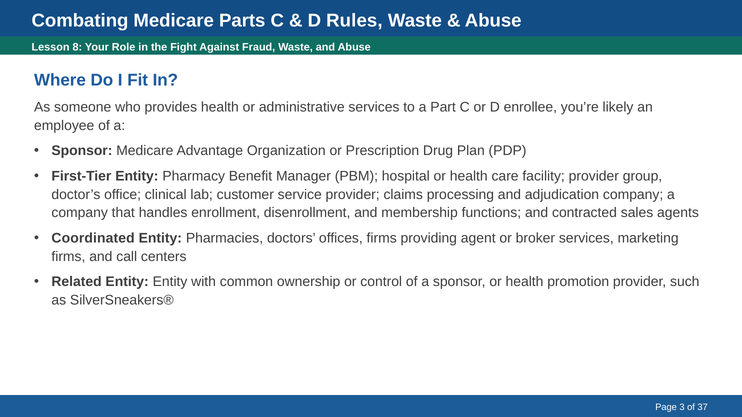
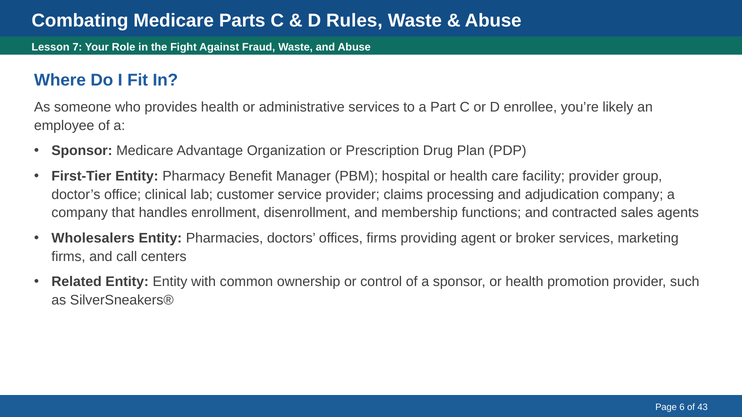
8: 8 -> 7
Coordinated: Coordinated -> Wholesalers
3: 3 -> 6
37: 37 -> 43
